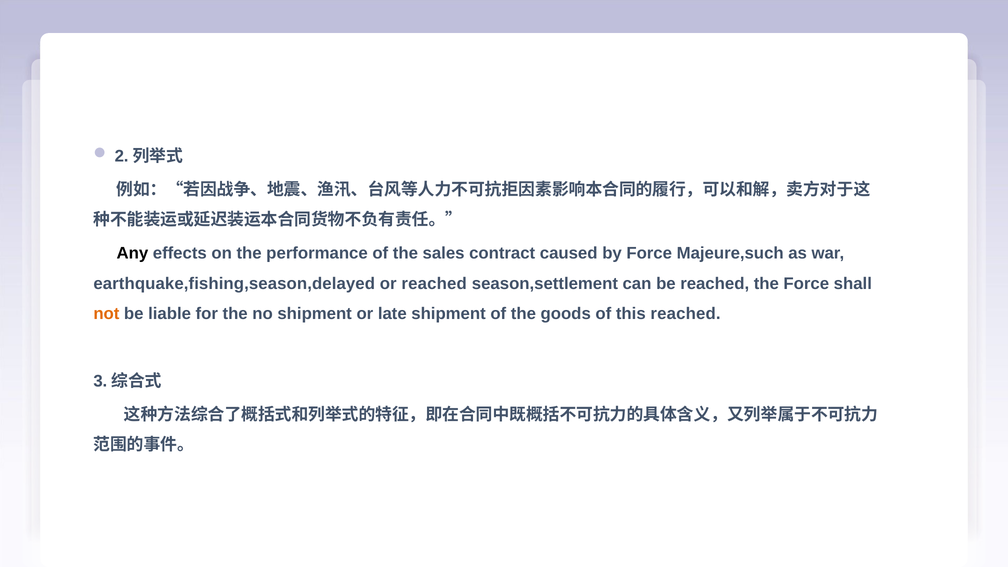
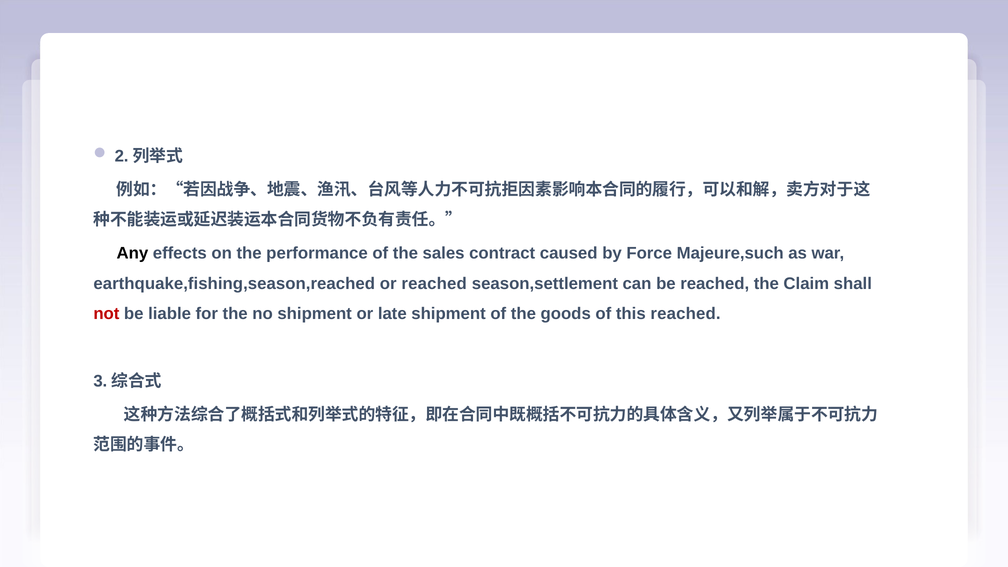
earthquake,fishing,season,delayed: earthquake,fishing,season,delayed -> earthquake,fishing,season,reached
the Force: Force -> Claim
not colour: orange -> red
